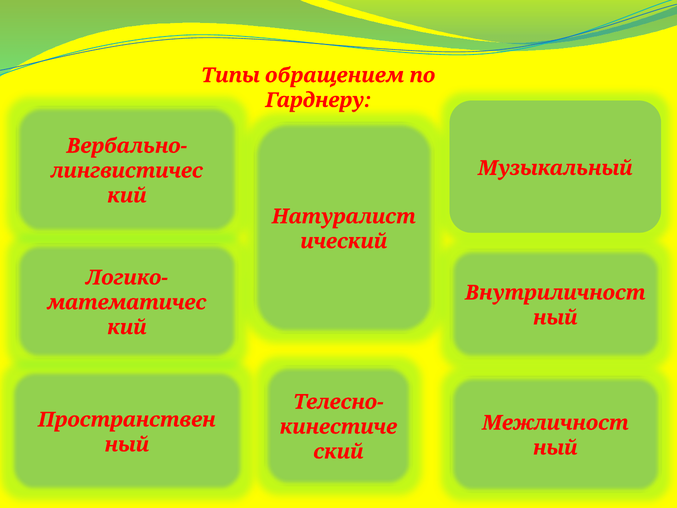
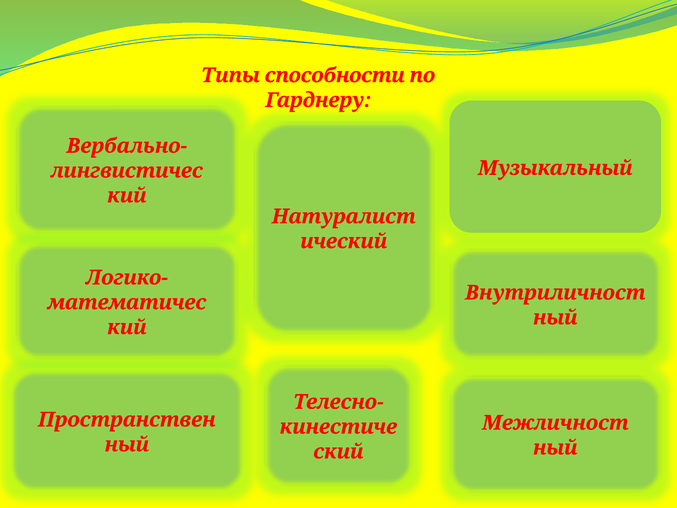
обращением: обращением -> способности
